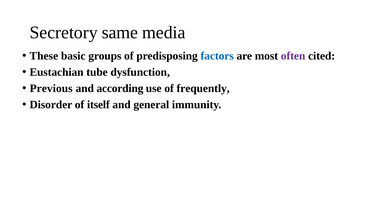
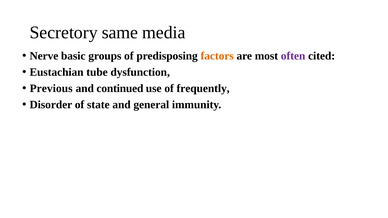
These: These -> Nerve
factors colour: blue -> orange
according: according -> continued
itself: itself -> state
